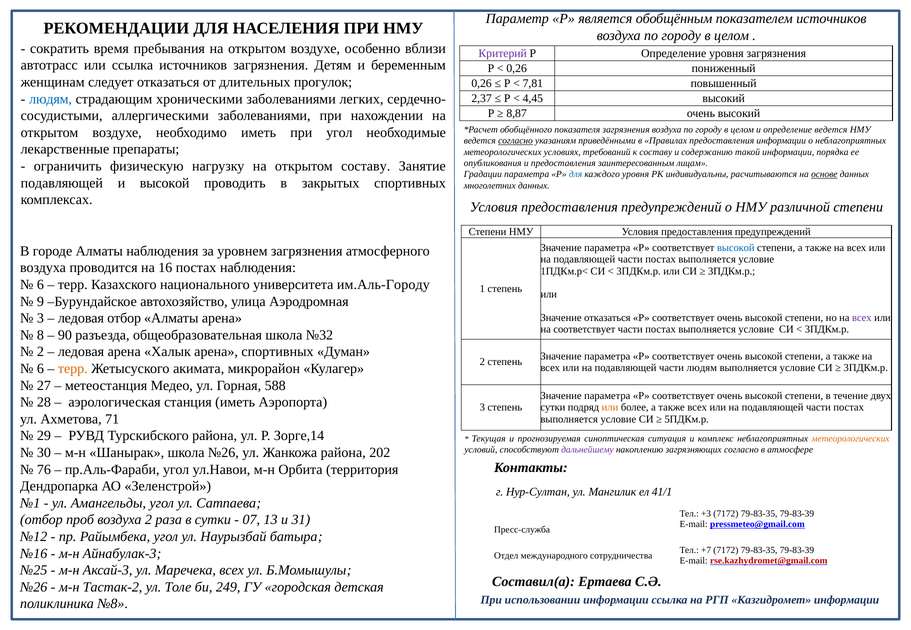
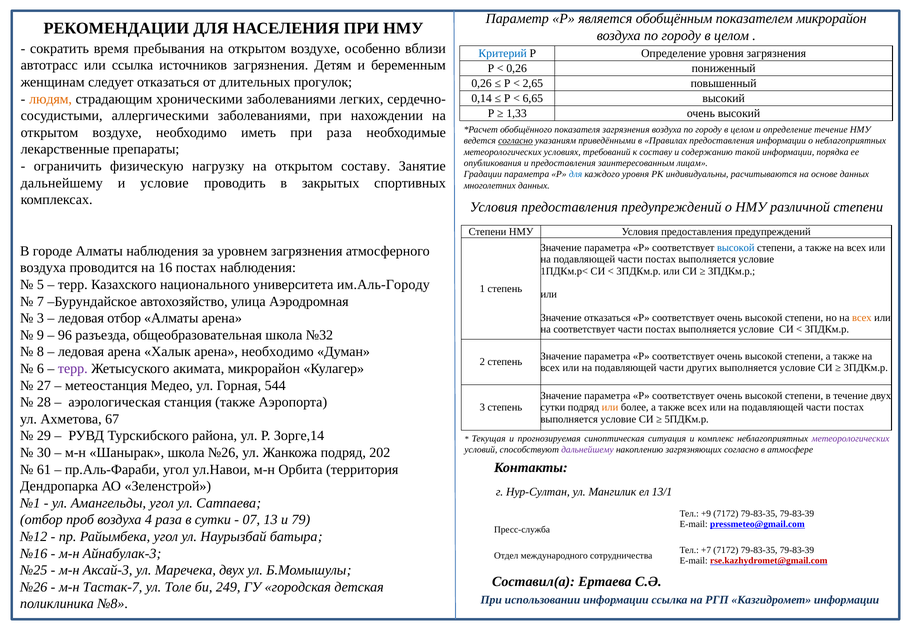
показателем источников: источников -> микрорайон
Критерий colour: purple -> blue
7,81: 7,81 -> 2,65
людям at (51, 99) colour: blue -> orange
2,37: 2,37 -> 0,14
4,45: 4,45 -> 6,65
8,87: 8,87 -> 1,33
определение ведется: ведется -> течение
при угол: угол -> раза
основе underline: present -> none
подавляющей at (62, 183): подавляющей -> дальнейшему
и высокой: высокой -> условие
6 at (40, 285): 6 -> 5
9: 9 -> 7
всех at (862, 318) colour: purple -> orange
8: 8 -> 9
90: 90 -> 96
2 at (40, 352): 2 -> 8
арена спортивных: спортивных -> необходимо
терр at (73, 369) colour: orange -> purple
части людям: людям -> других
588: 588 -> 544
станция иметь: иметь -> также
71: 71 -> 67
метеорологических at (851, 439) colour: orange -> purple
Жанкожа района: района -> подряд
76: 76 -> 61
41/1: 41/1 -> 13/1
+3: +3 -> +9
воздуха 2: 2 -> 4
31: 31 -> 79
Маречека всех: всех -> двух
Тастак-2: Тастак-2 -> Тастак-7
